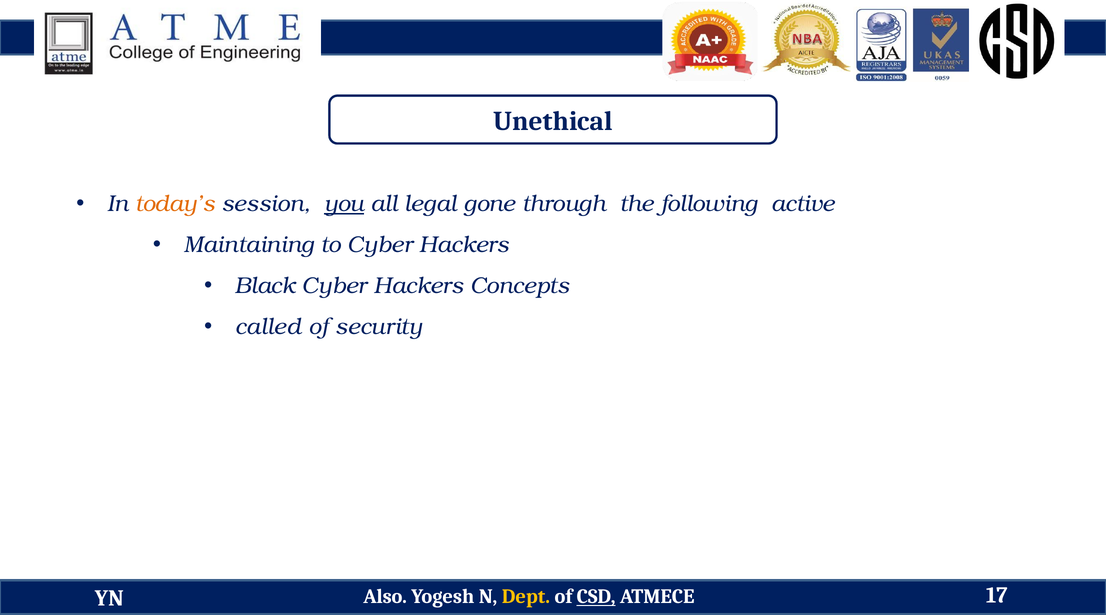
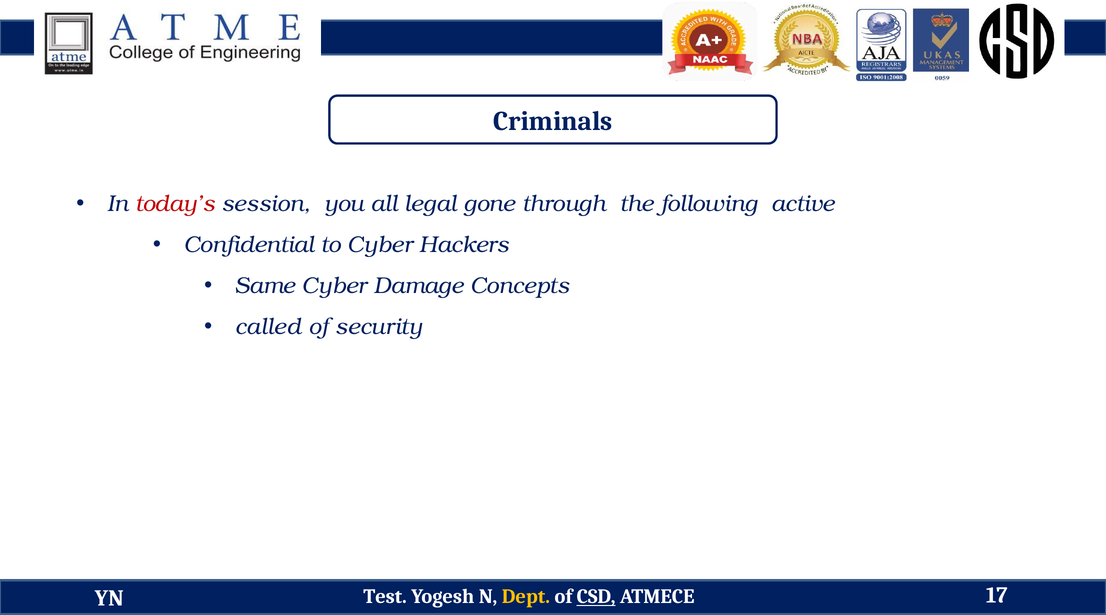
Unethical: Unethical -> Criminals
today’s colour: orange -> red
you underline: present -> none
Maintaining: Maintaining -> Confidential
Black: Black -> Same
Hackers at (419, 286): Hackers -> Damage
Also: Also -> Test
